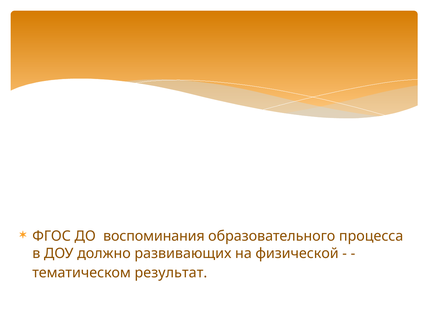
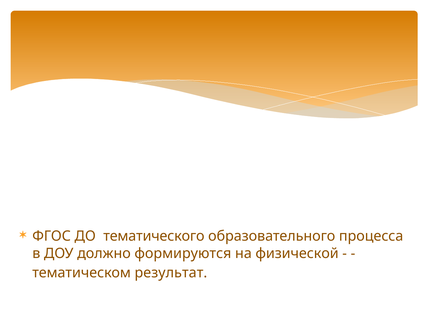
воспоминания: воспоминания -> тематического
развивающих: развивающих -> формируются
